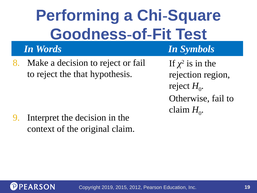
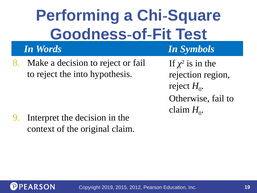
that: that -> into
